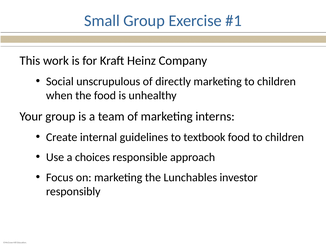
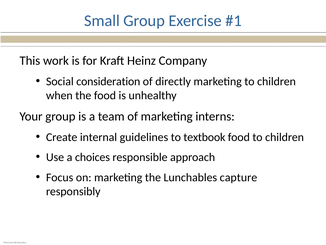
unscrupulous: unscrupulous -> consideration
investor: investor -> capture
